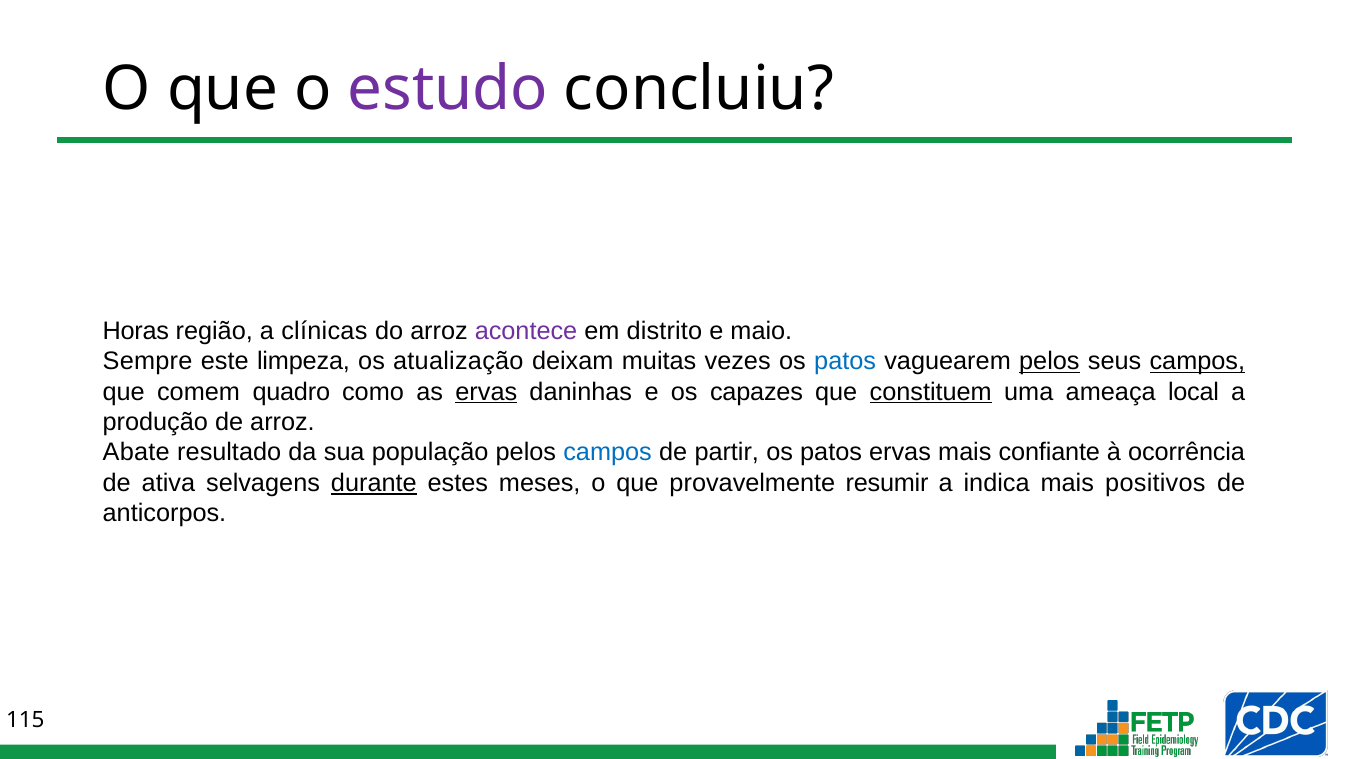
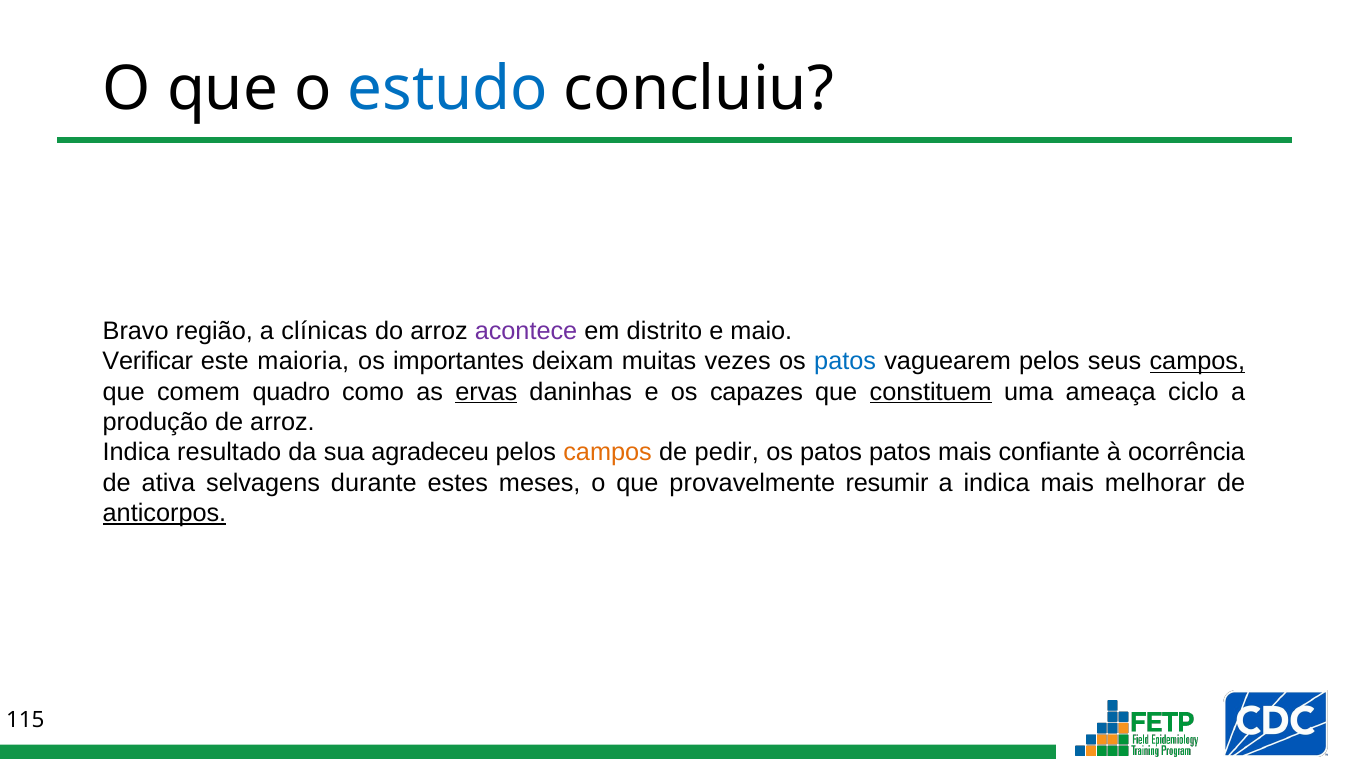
estudo colour: purple -> blue
Horas: Horas -> Bravo
Sempre: Sempre -> Verificar
limpeza: limpeza -> maioria
atualização: atualização -> importantes
pelos at (1049, 361) underline: present -> none
local: local -> ciclo
Abate at (136, 452): Abate -> Indica
população: população -> agradeceu
campos at (608, 452) colour: blue -> orange
partir: partir -> pedir
patos ervas: ervas -> patos
durante underline: present -> none
positivos: positivos -> melhorar
anticorpos underline: none -> present
